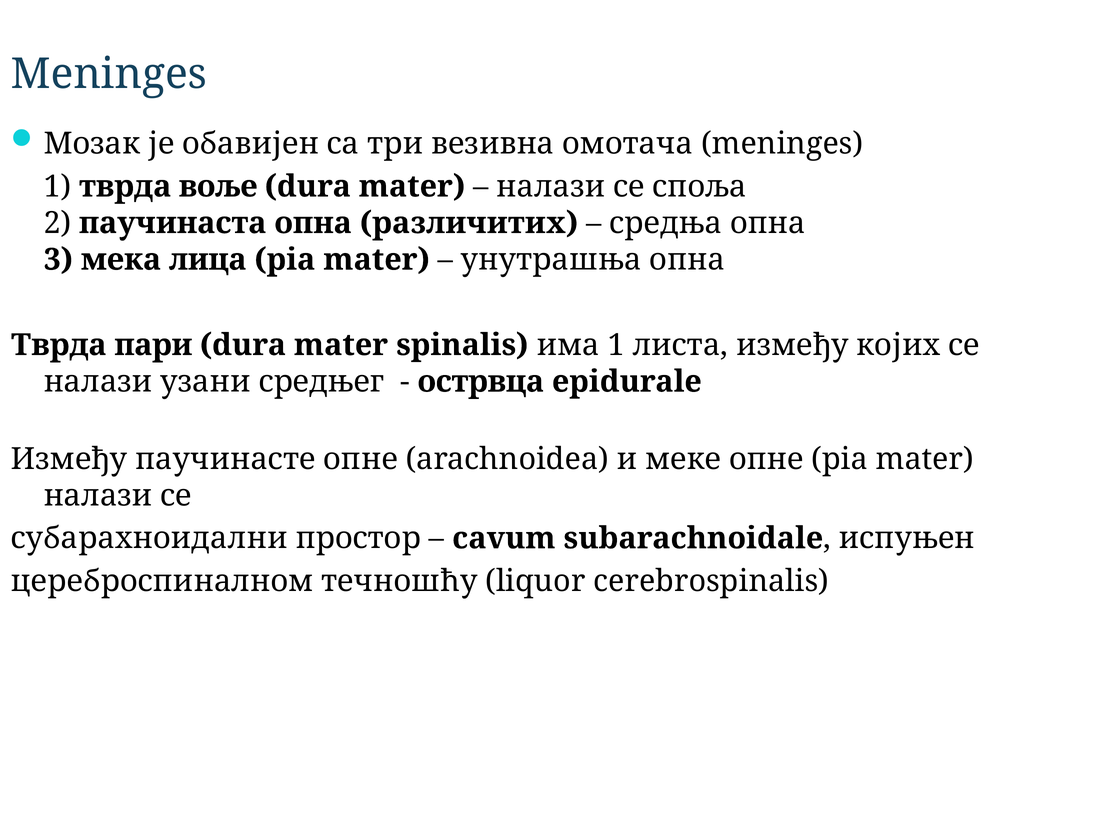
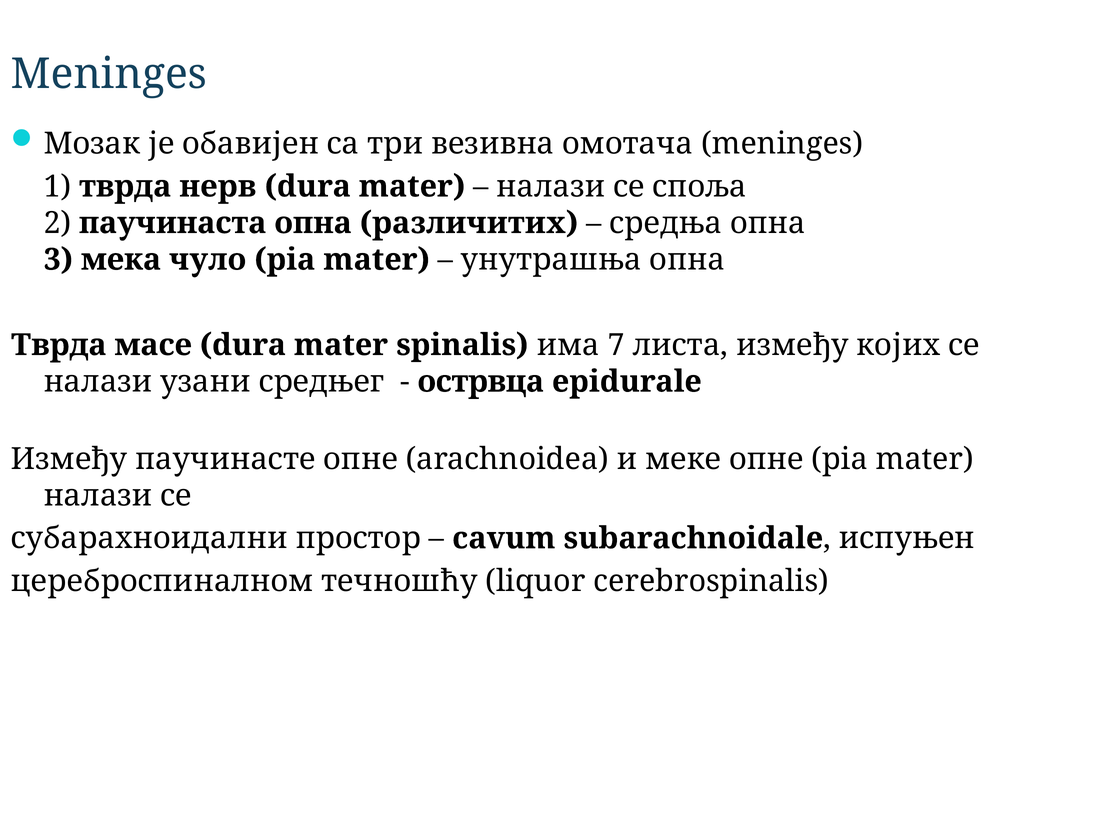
воље: воље -> нерв
лица: лица -> чуло
пари: пари -> масе
има 1: 1 -> 7
